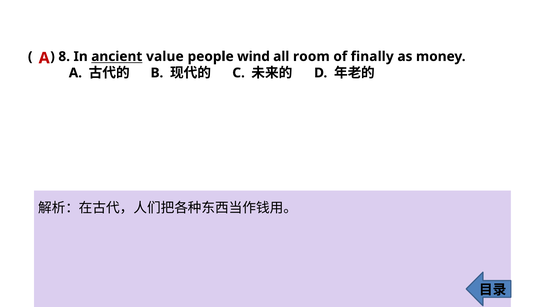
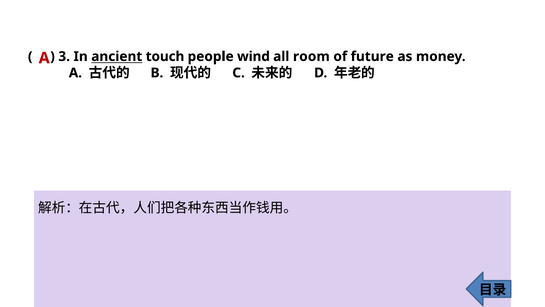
8: 8 -> 3
value: value -> touch
finally: finally -> future
